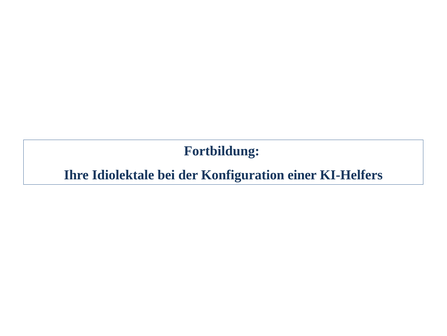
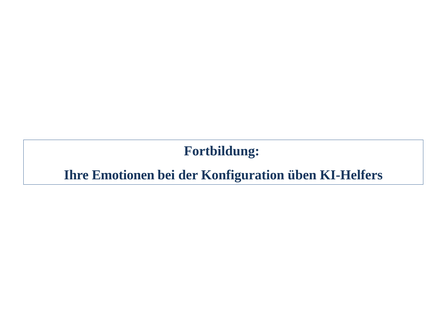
Idiolektale: Idiolektale -> Emotionen
einer: einer -> üben
